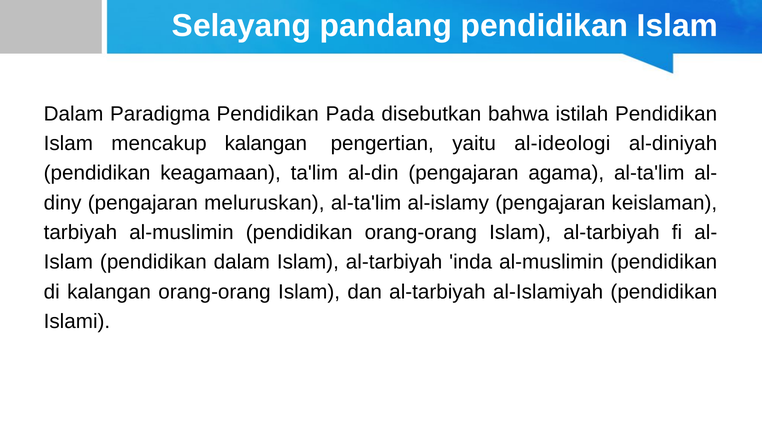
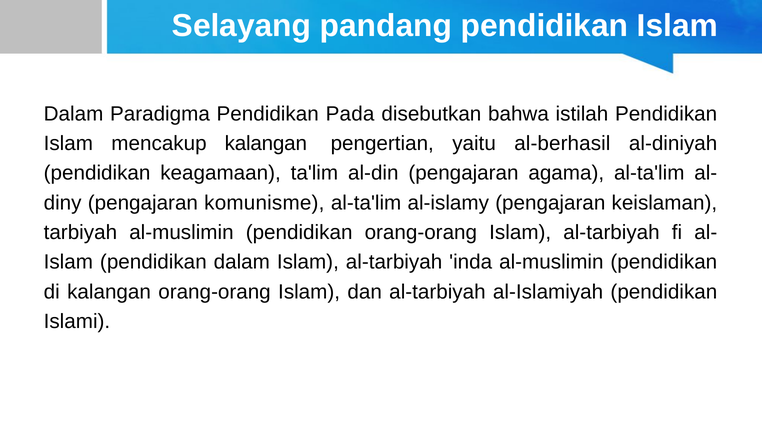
al-ideologi: al-ideologi -> al-berhasil
meluruskan: meluruskan -> komunisme
